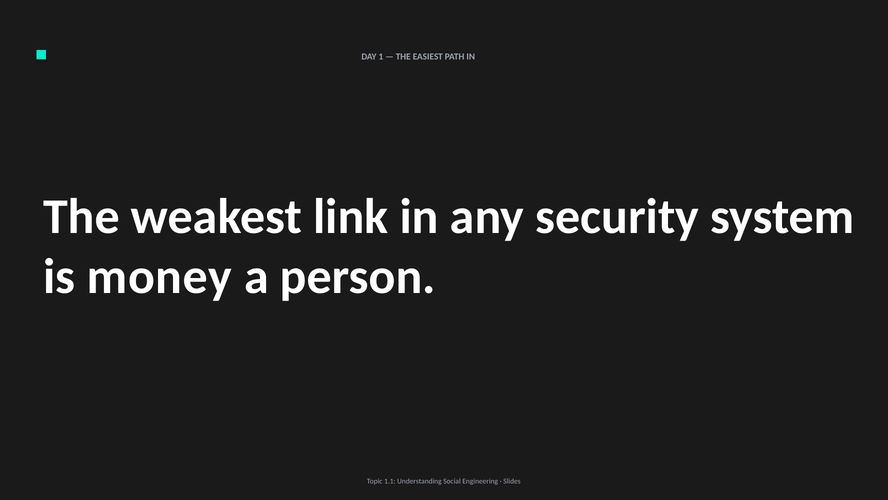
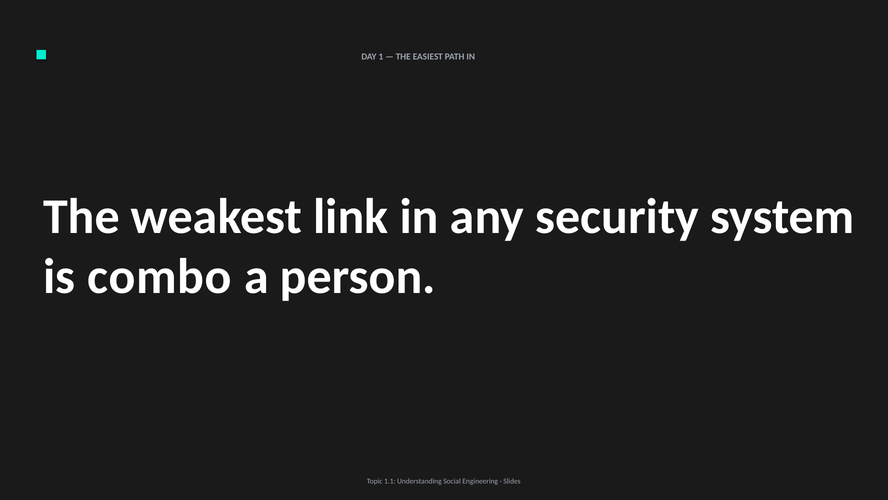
money: money -> combo
